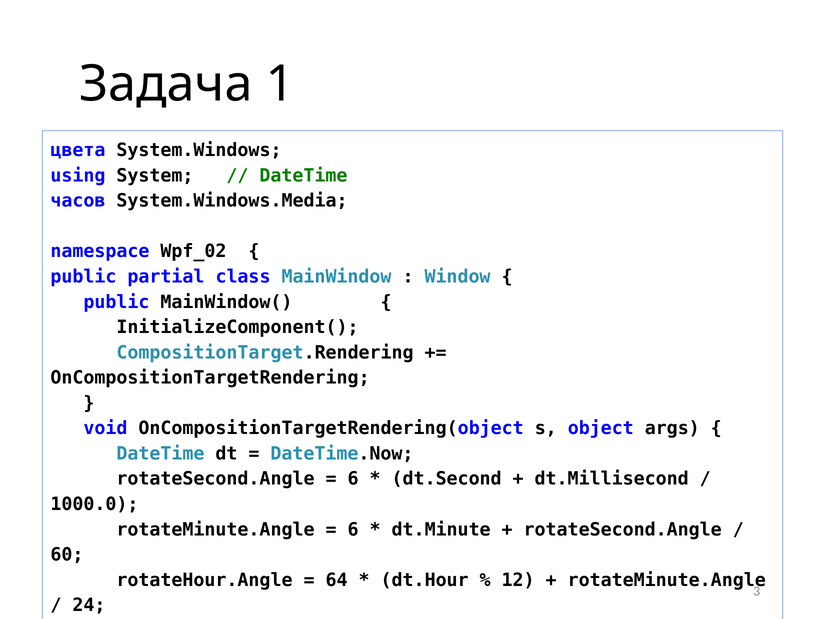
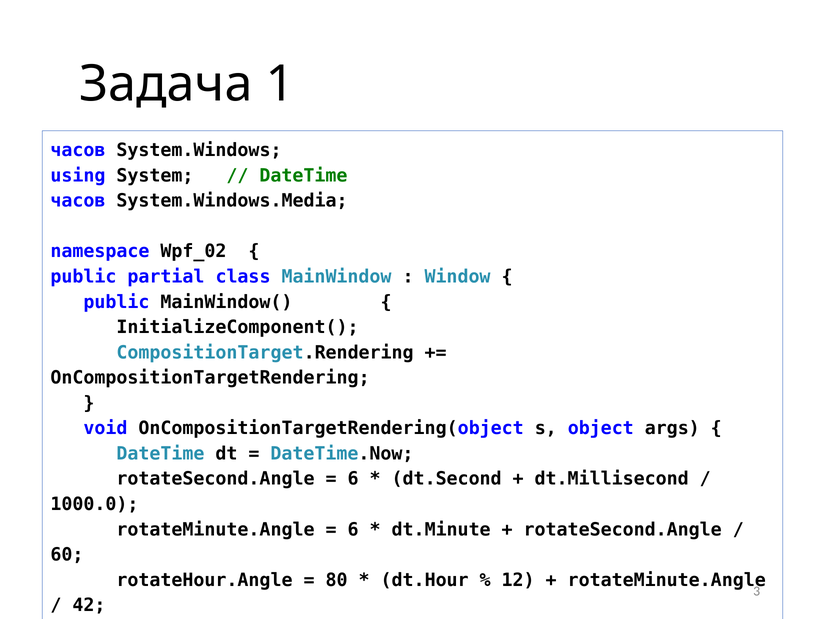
цвета at (78, 150): цвета -> часов
64: 64 -> 80
24: 24 -> 42
